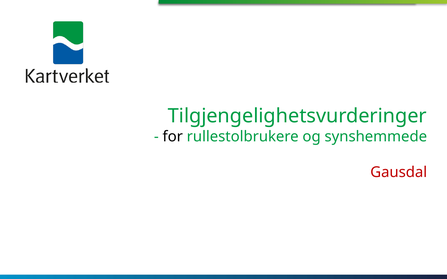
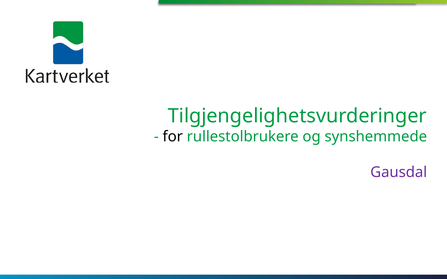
Gausdal colour: red -> purple
